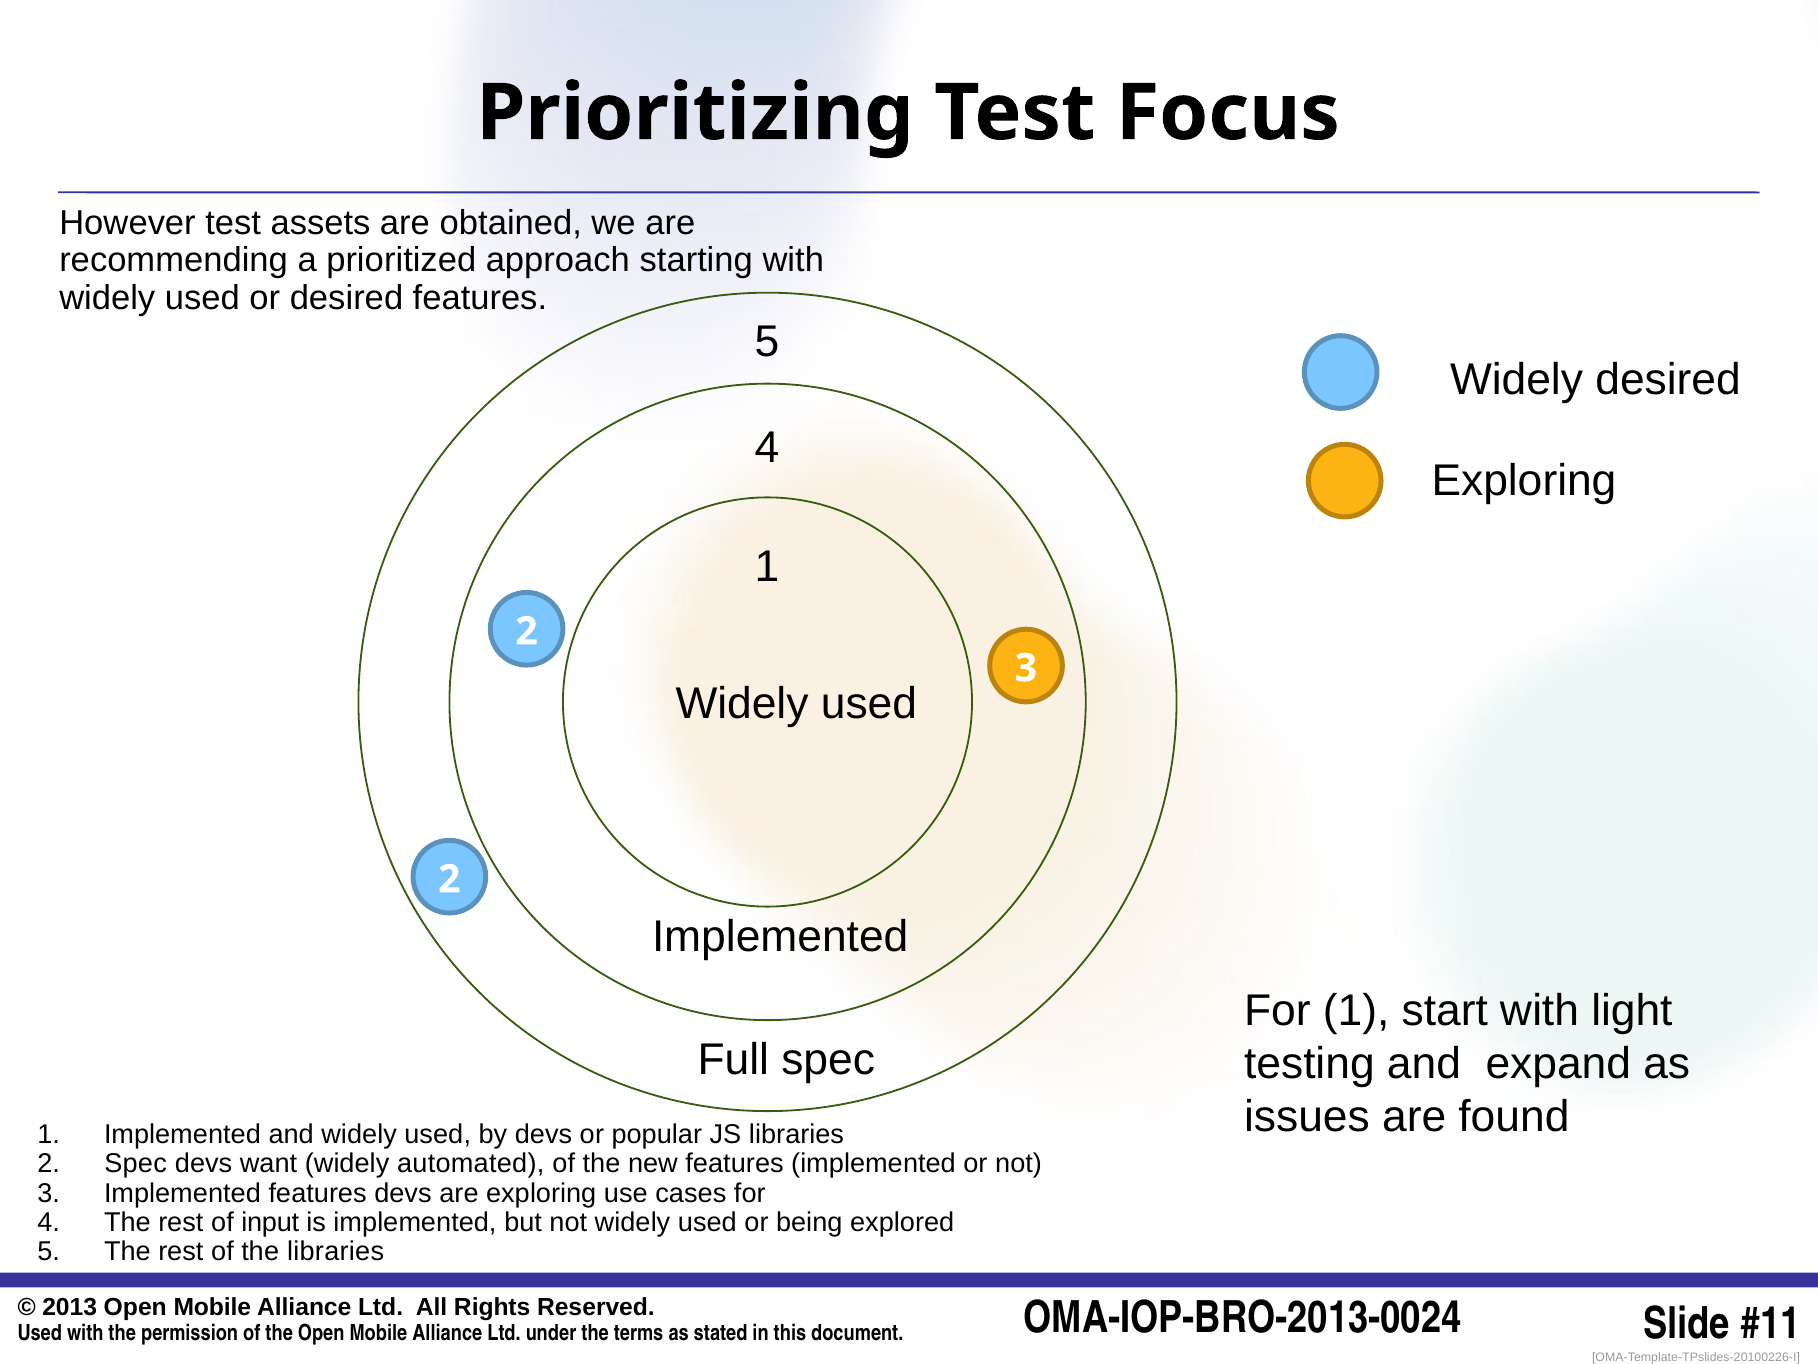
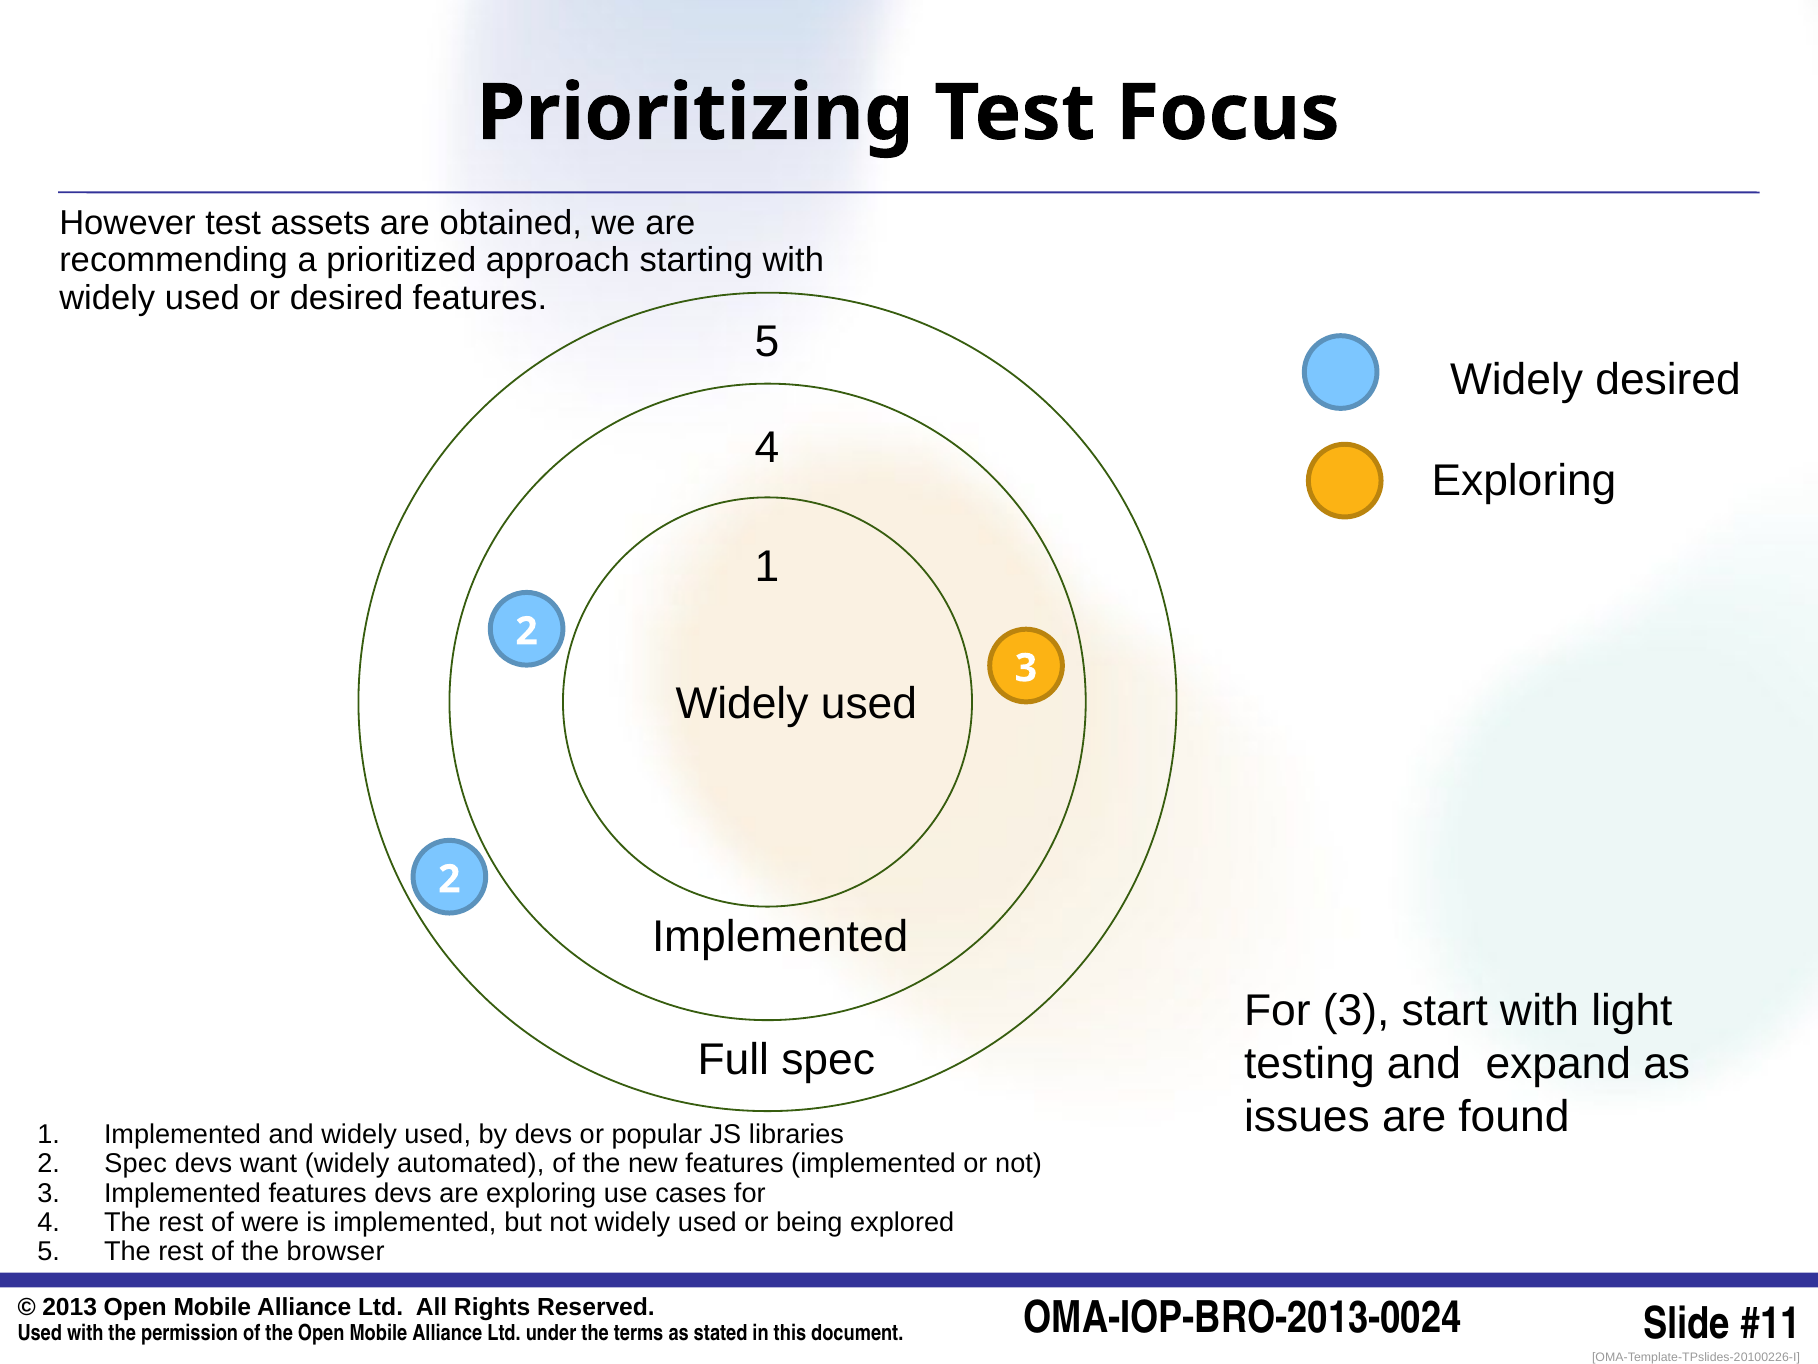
For 1: 1 -> 3
input: input -> were
the libraries: libraries -> browser
